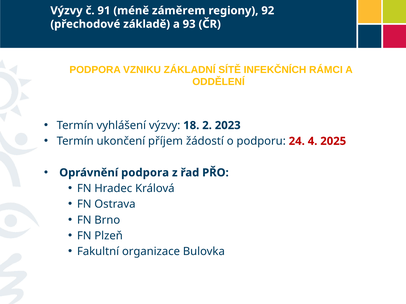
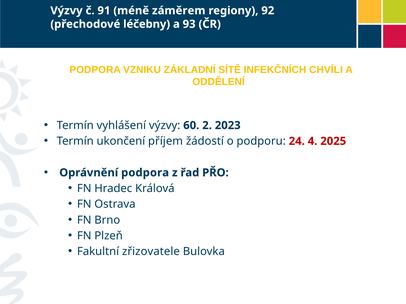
základě: základě -> léčebny
RÁMCI: RÁMCI -> CHVÍLI
18: 18 -> 60
organizace: organizace -> zřizovatele
